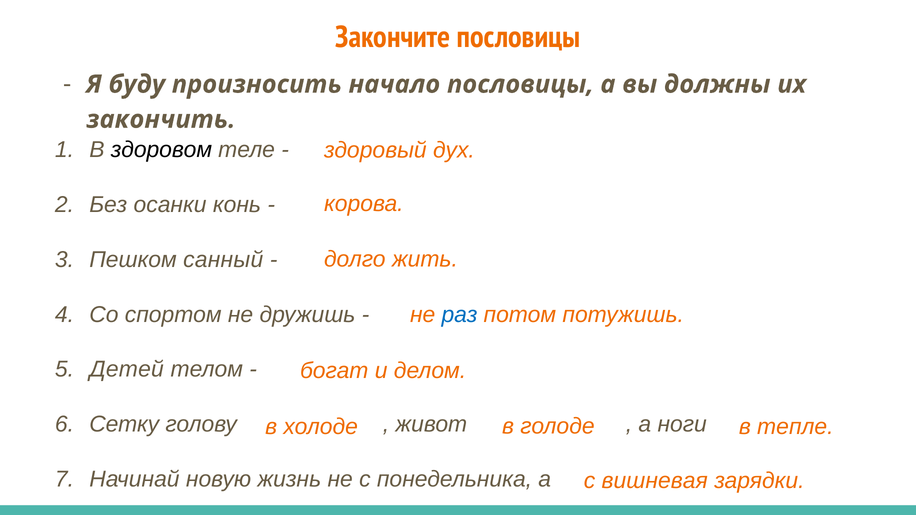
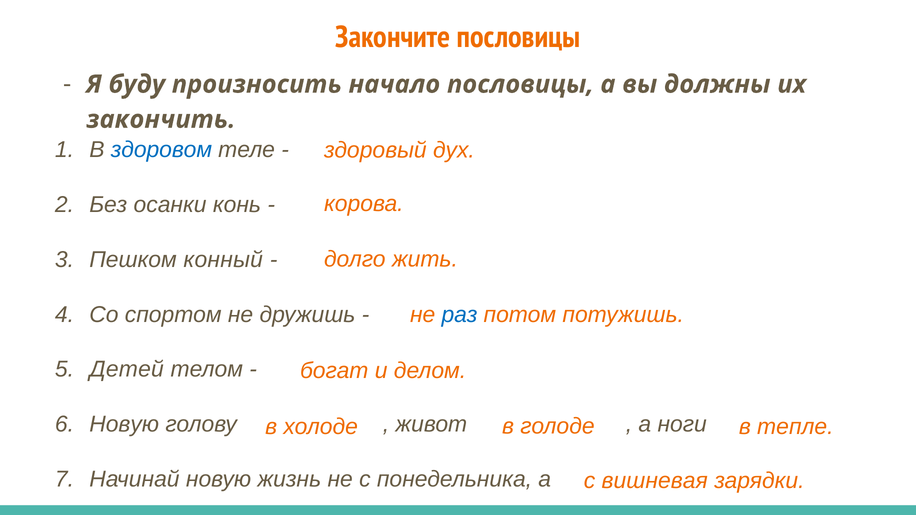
здоровом colour: black -> blue
санный: санный -> конный
Сетку at (124, 425): Сетку -> Новую
